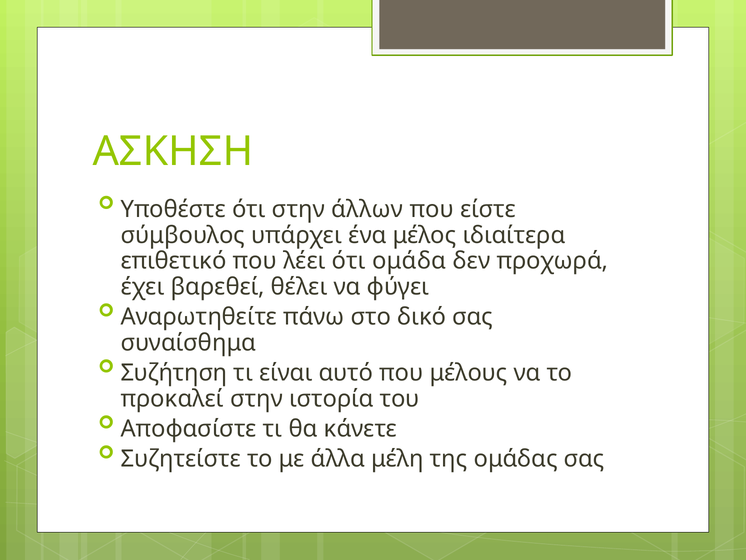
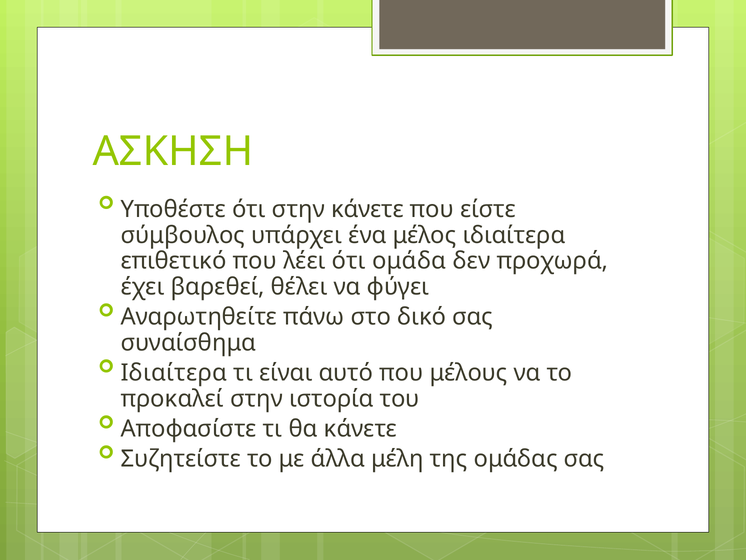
στην άλλων: άλλων -> κάνετε
Συζήτηση at (174, 373): Συζήτηση -> Ιδιαίτερα
